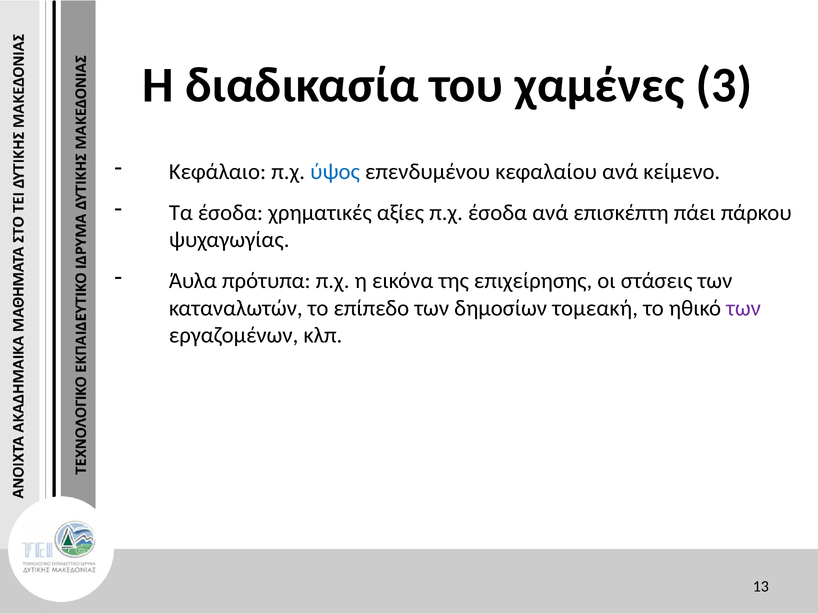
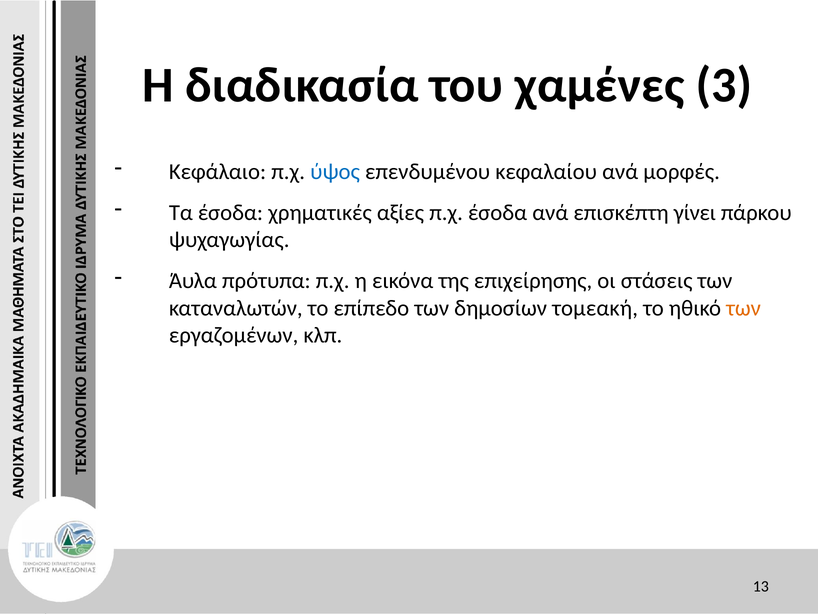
κείμενο: κείμενο -> μορφές
πάει: πάει -> γίνει
των at (744, 308) colour: purple -> orange
